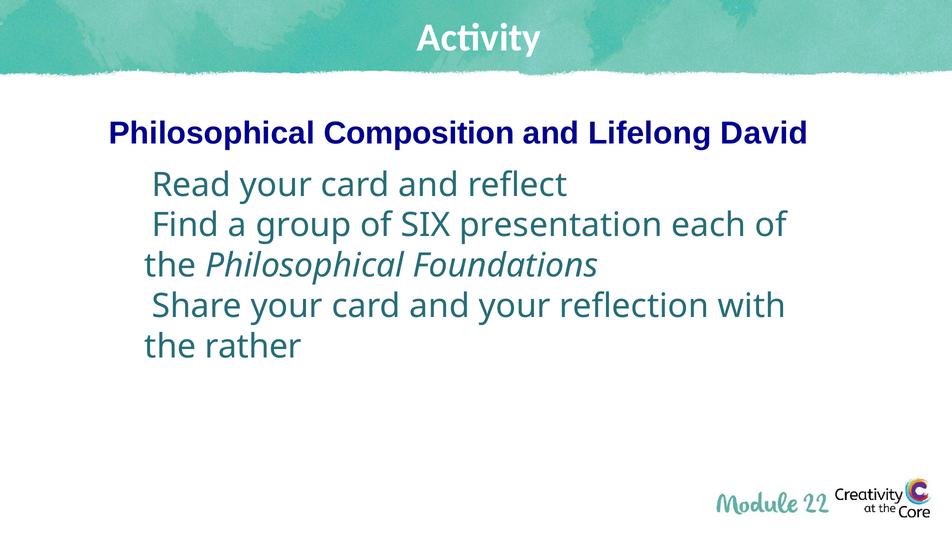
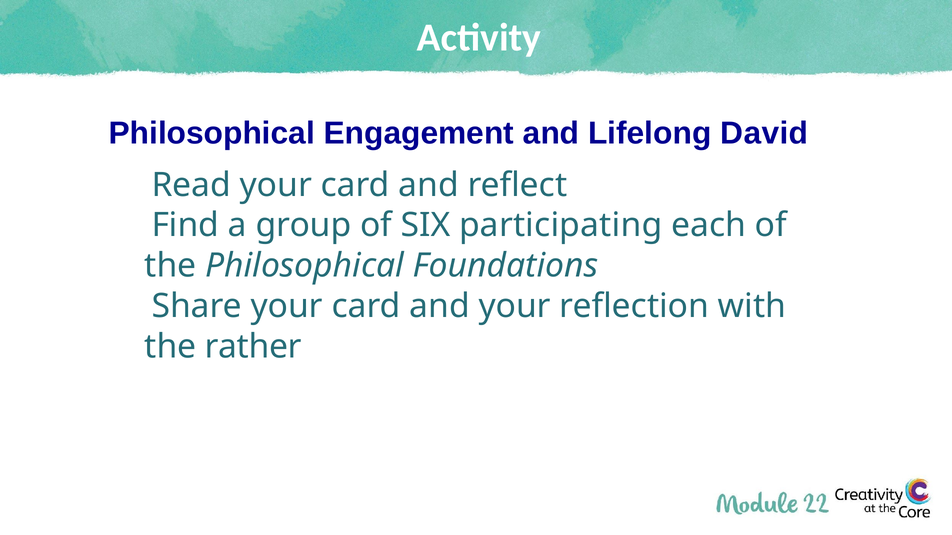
Composition: Composition -> Engagement
presentation: presentation -> participating
